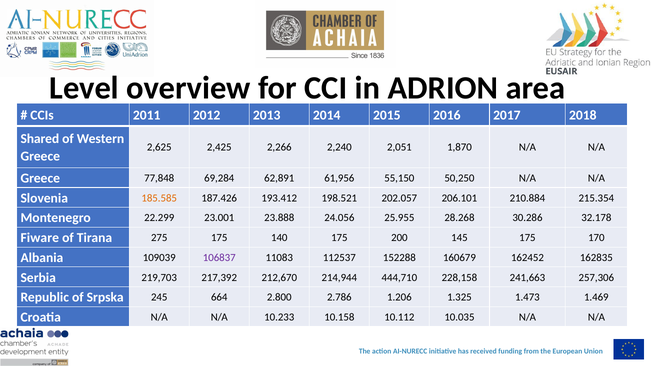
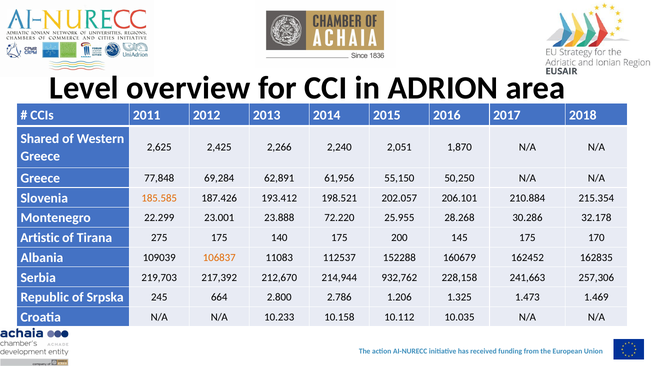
24.056: 24.056 -> 72.220
Fiware: Fiware -> Artistic
106837 colour: purple -> orange
444,710: 444,710 -> 932,762
